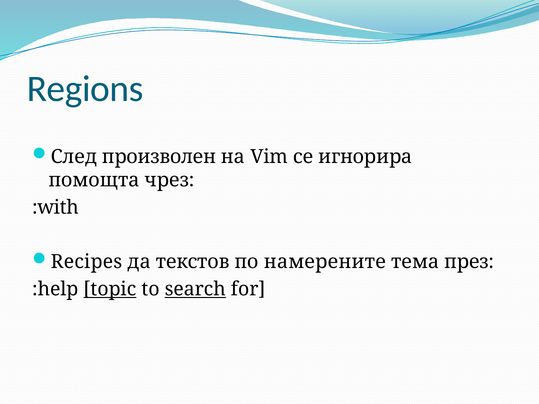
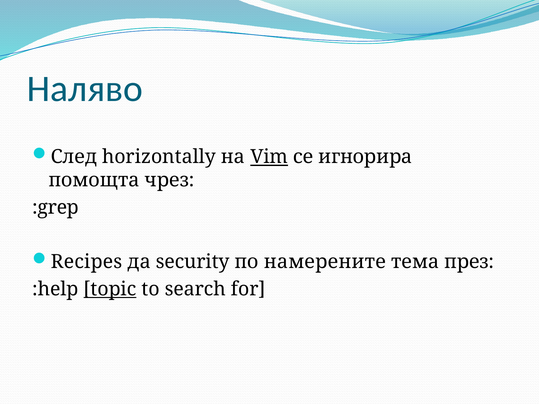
Regions: Regions -> Наляво
произволен: произволен -> horizontally
Vim underline: none -> present
:with: :with -> :grep
текстов: текстов -> security
search underline: present -> none
